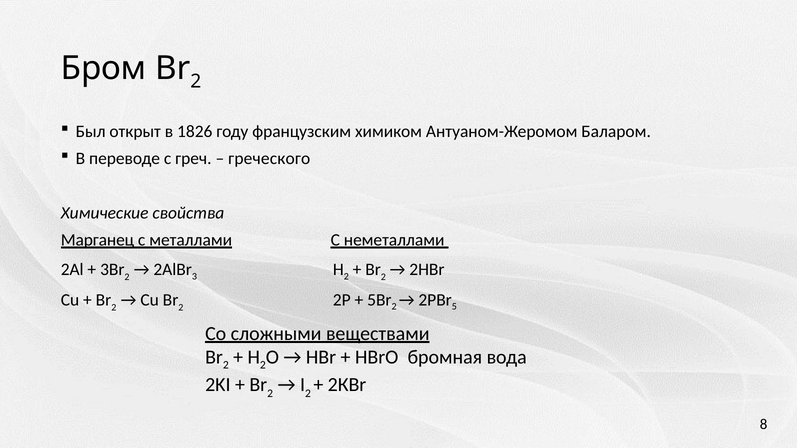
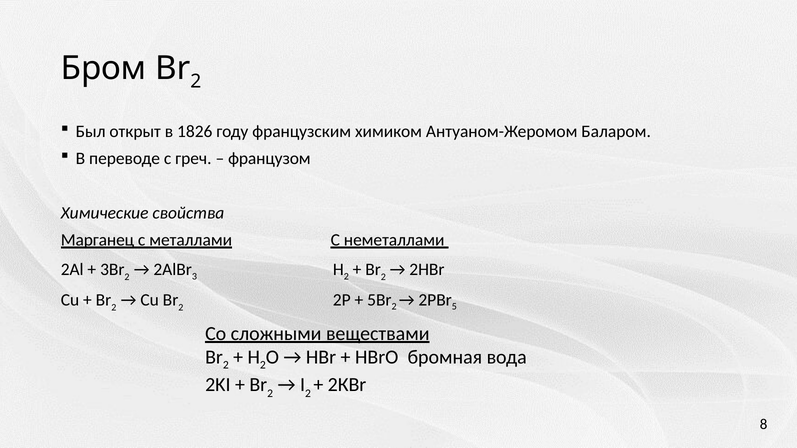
греческого: греческого -> французом
